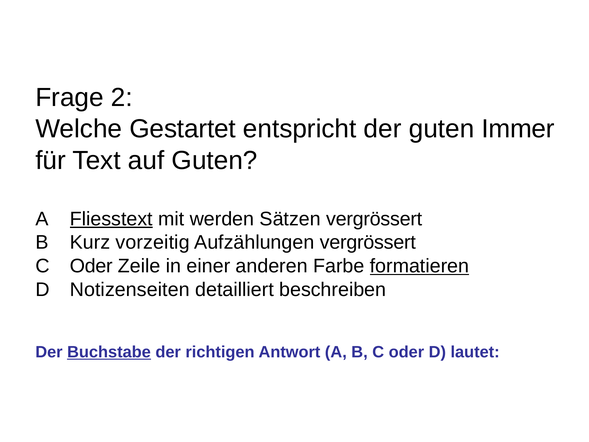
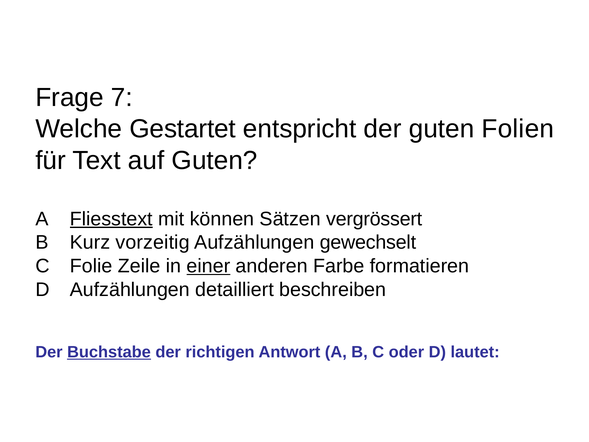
2: 2 -> 7
Immer: Immer -> Folien
werden: werden -> können
Aufzählungen vergrössert: vergrössert -> gewechselt
Oder at (91, 266): Oder -> Folie
einer underline: none -> present
formatieren underline: present -> none
D Notizenseiten: Notizenseiten -> Aufzählungen
